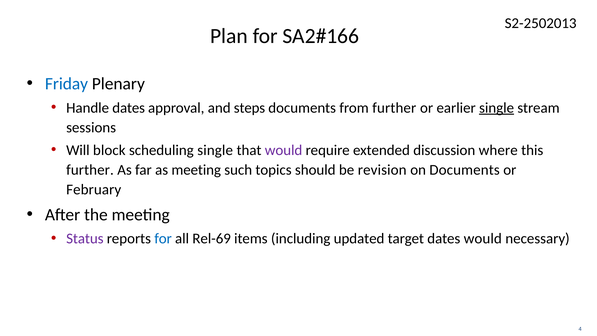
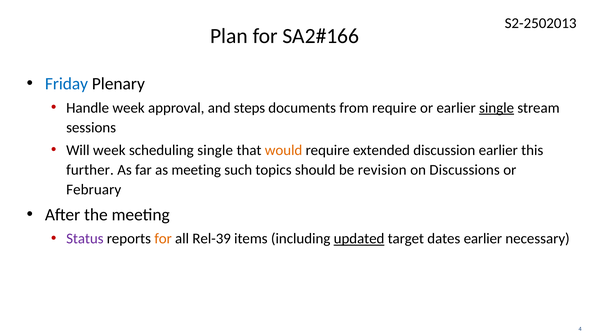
Handle dates: dates -> week
from further: further -> require
Will block: block -> week
would at (284, 150) colour: purple -> orange
discussion where: where -> earlier
on Documents: Documents -> Discussions
for at (163, 239) colour: blue -> orange
Rel-69: Rel-69 -> Rel-39
updated underline: none -> present
dates would: would -> earlier
